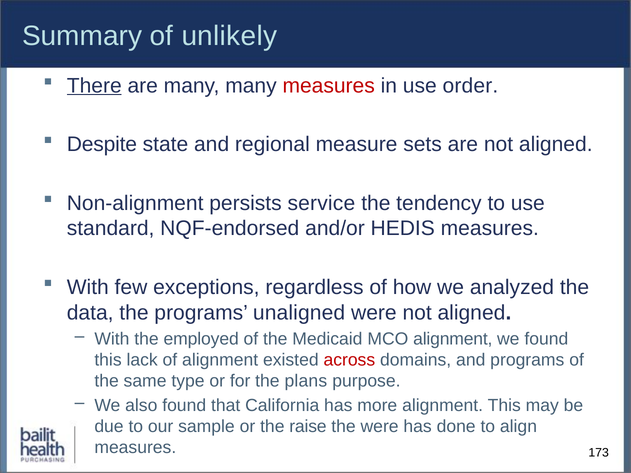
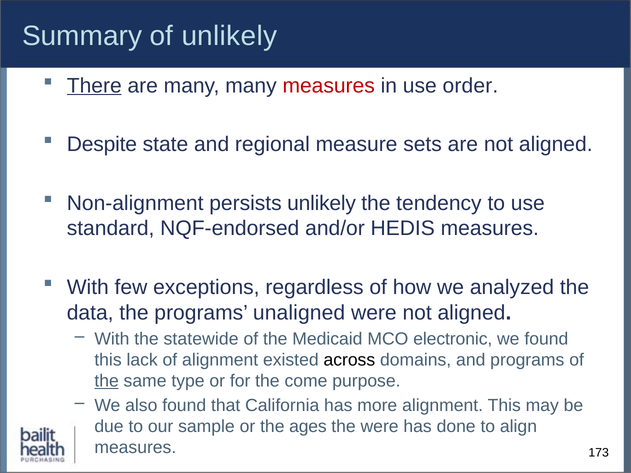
persists service: service -> unlikely
employed: employed -> statewide
MCO alignment: alignment -> electronic
across colour: red -> black
the at (107, 381) underline: none -> present
plans: plans -> come
raise: raise -> ages
